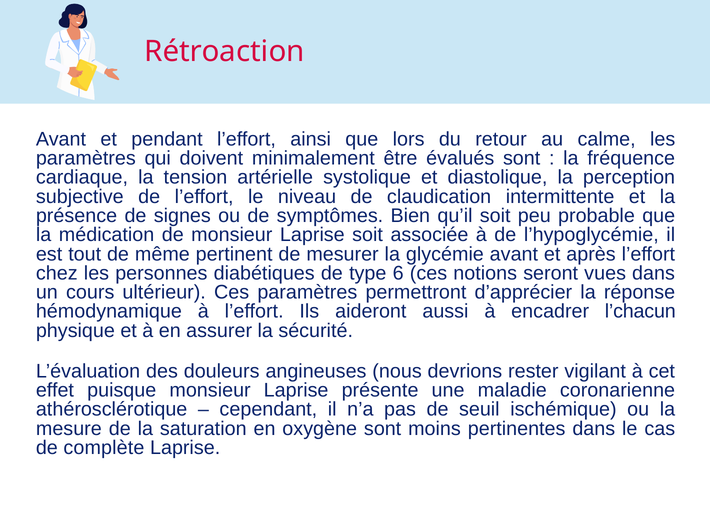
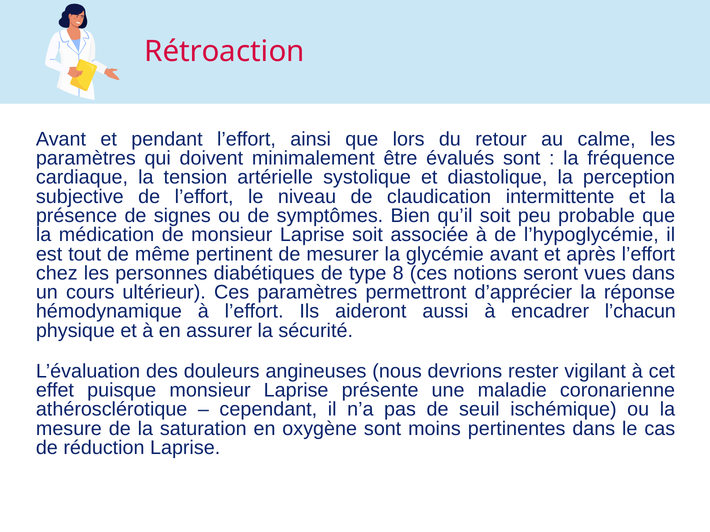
6: 6 -> 8
complète: complète -> réduction
